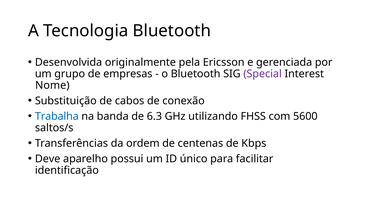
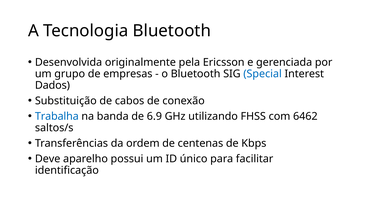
Special colour: purple -> blue
Nome: Nome -> Dados
6.3: 6.3 -> 6.9
5600: 5600 -> 6462
